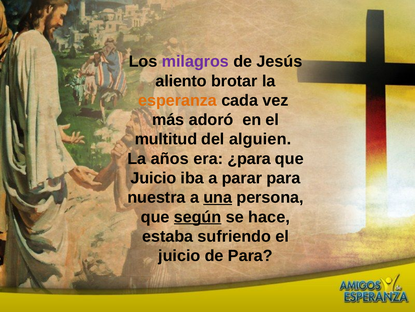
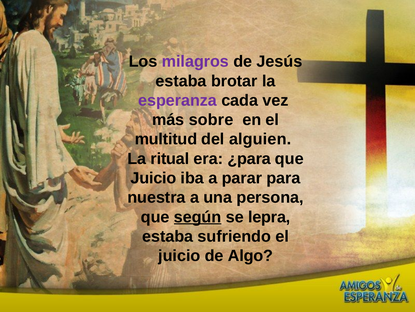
aliento at (181, 81): aliento -> estaba
esperanza colour: orange -> purple
adoró: adoró -> sobre
años: años -> ritual
una underline: present -> none
hace: hace -> lepra
de Para: Para -> Algo
